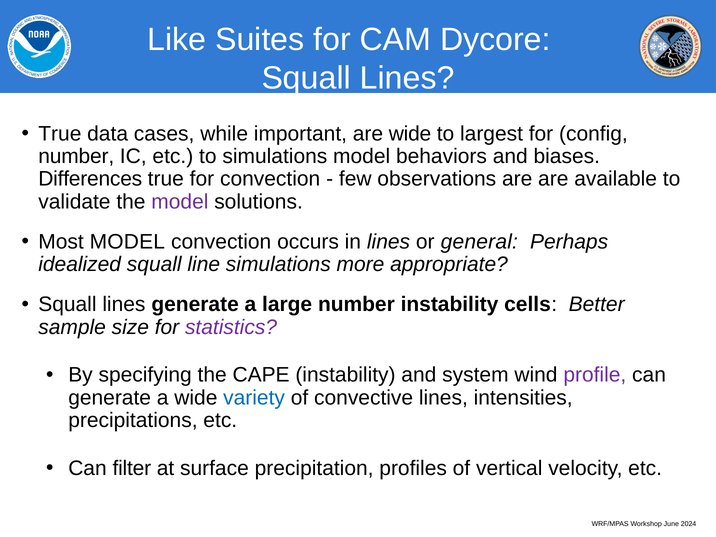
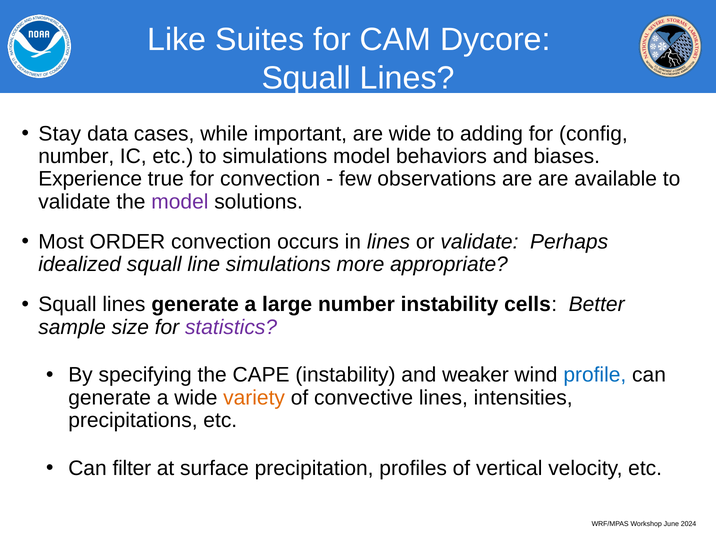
True at (60, 134): True -> Stay
largest: largest -> adding
Differences: Differences -> Experience
Most MODEL: MODEL -> ORDER
or general: general -> validate
system: system -> weaker
profile colour: purple -> blue
variety colour: blue -> orange
